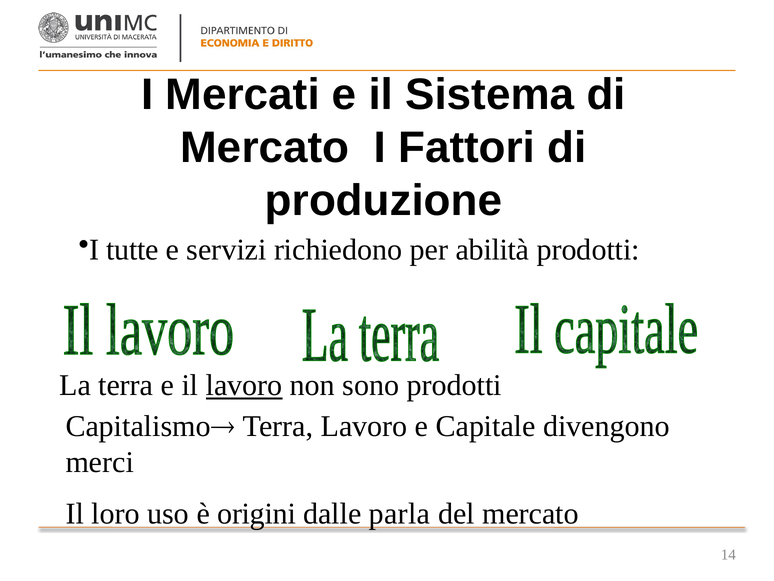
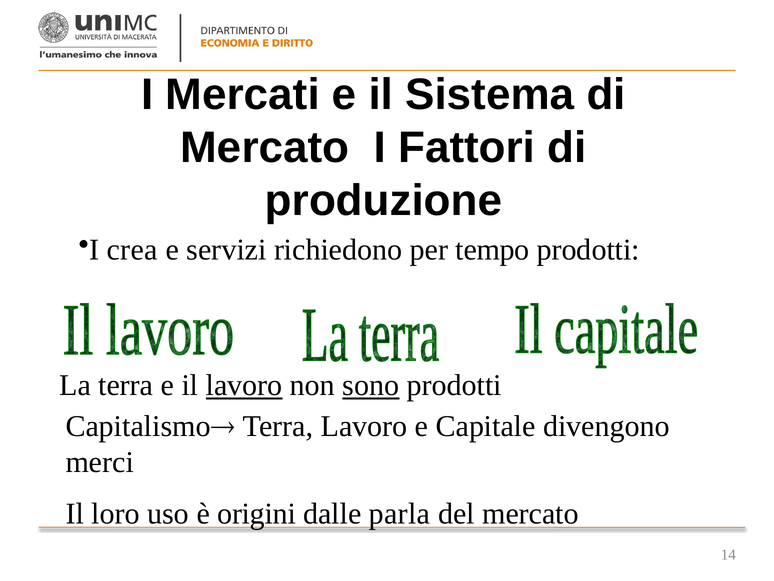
tutte: tutte -> crea
abilità: abilità -> tempo
sono underline: none -> present
